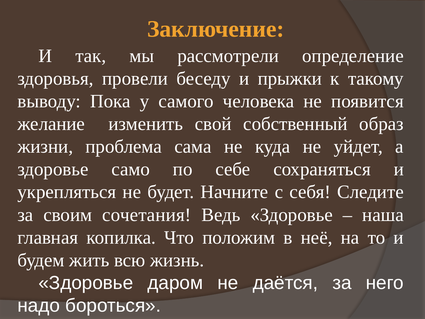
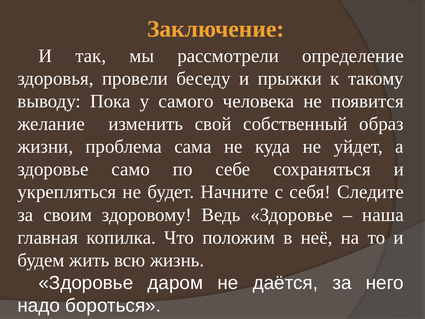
сочетания: сочетания -> здоровому
